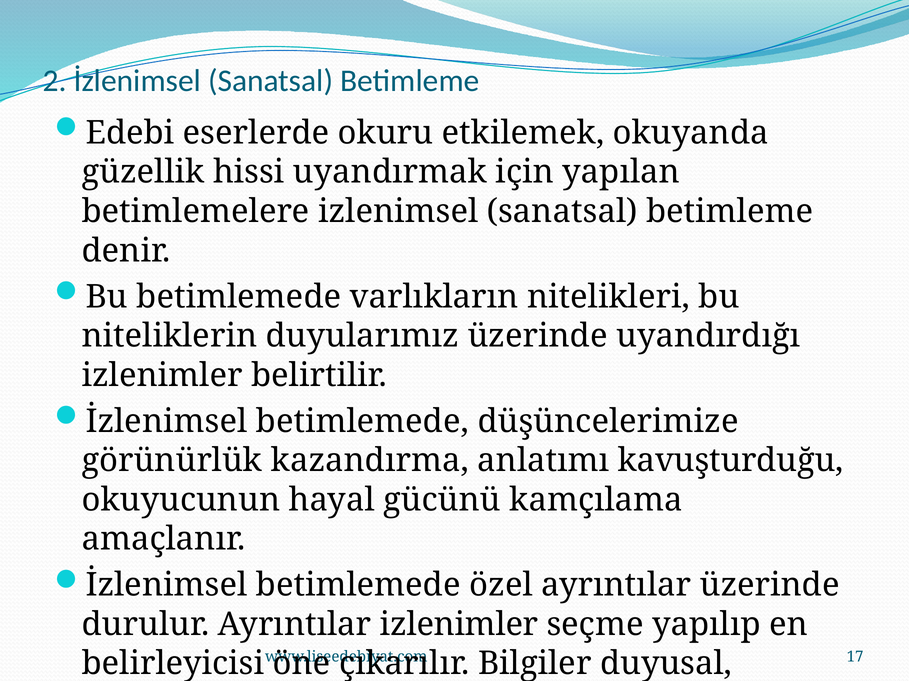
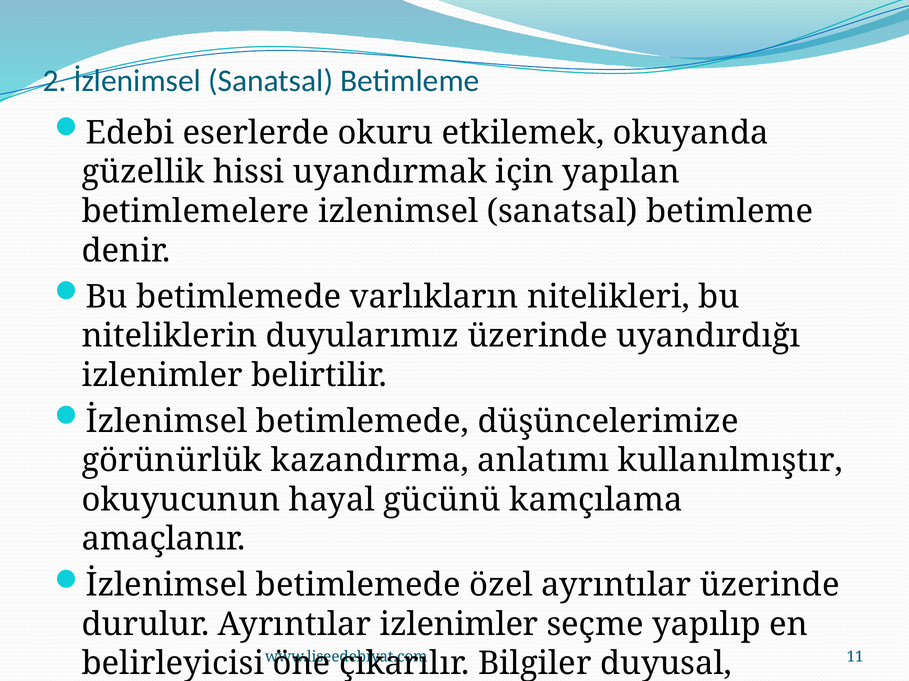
kavuşturduğu: kavuşturduğu -> kullanılmıştır
17: 17 -> 11
